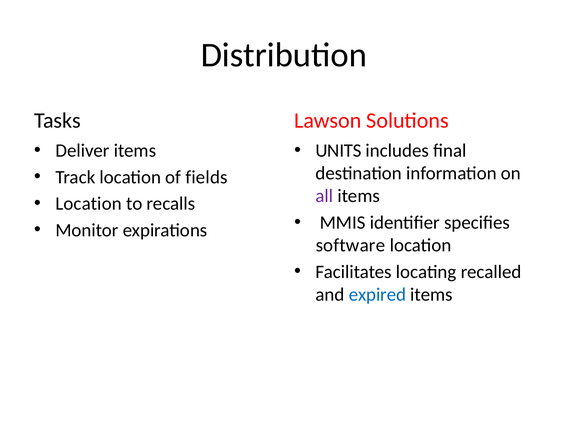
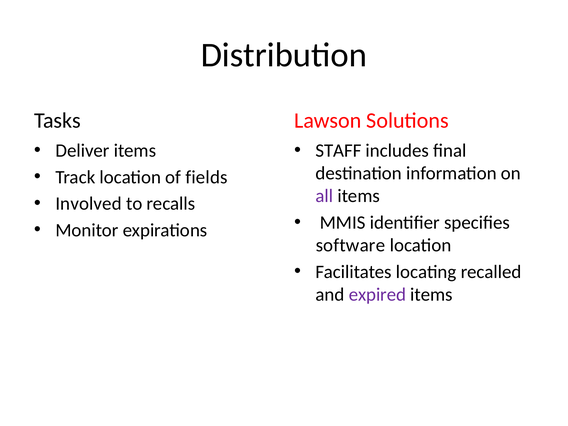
UNITS: UNITS -> STAFF
Location at (89, 204): Location -> Involved
expired colour: blue -> purple
